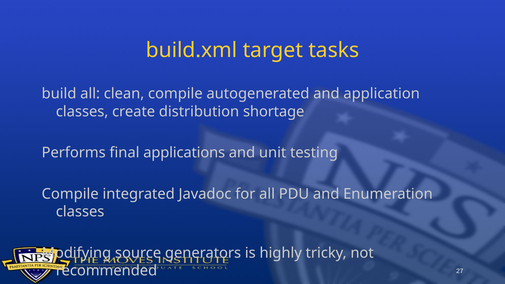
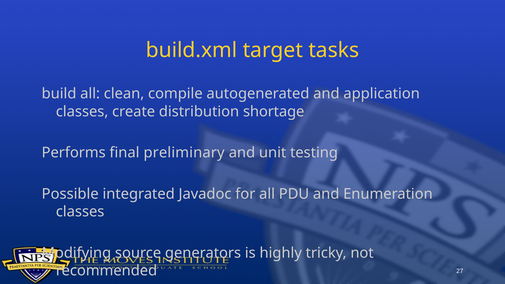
applications: applications -> preliminary
Compile at (70, 194): Compile -> Possible
